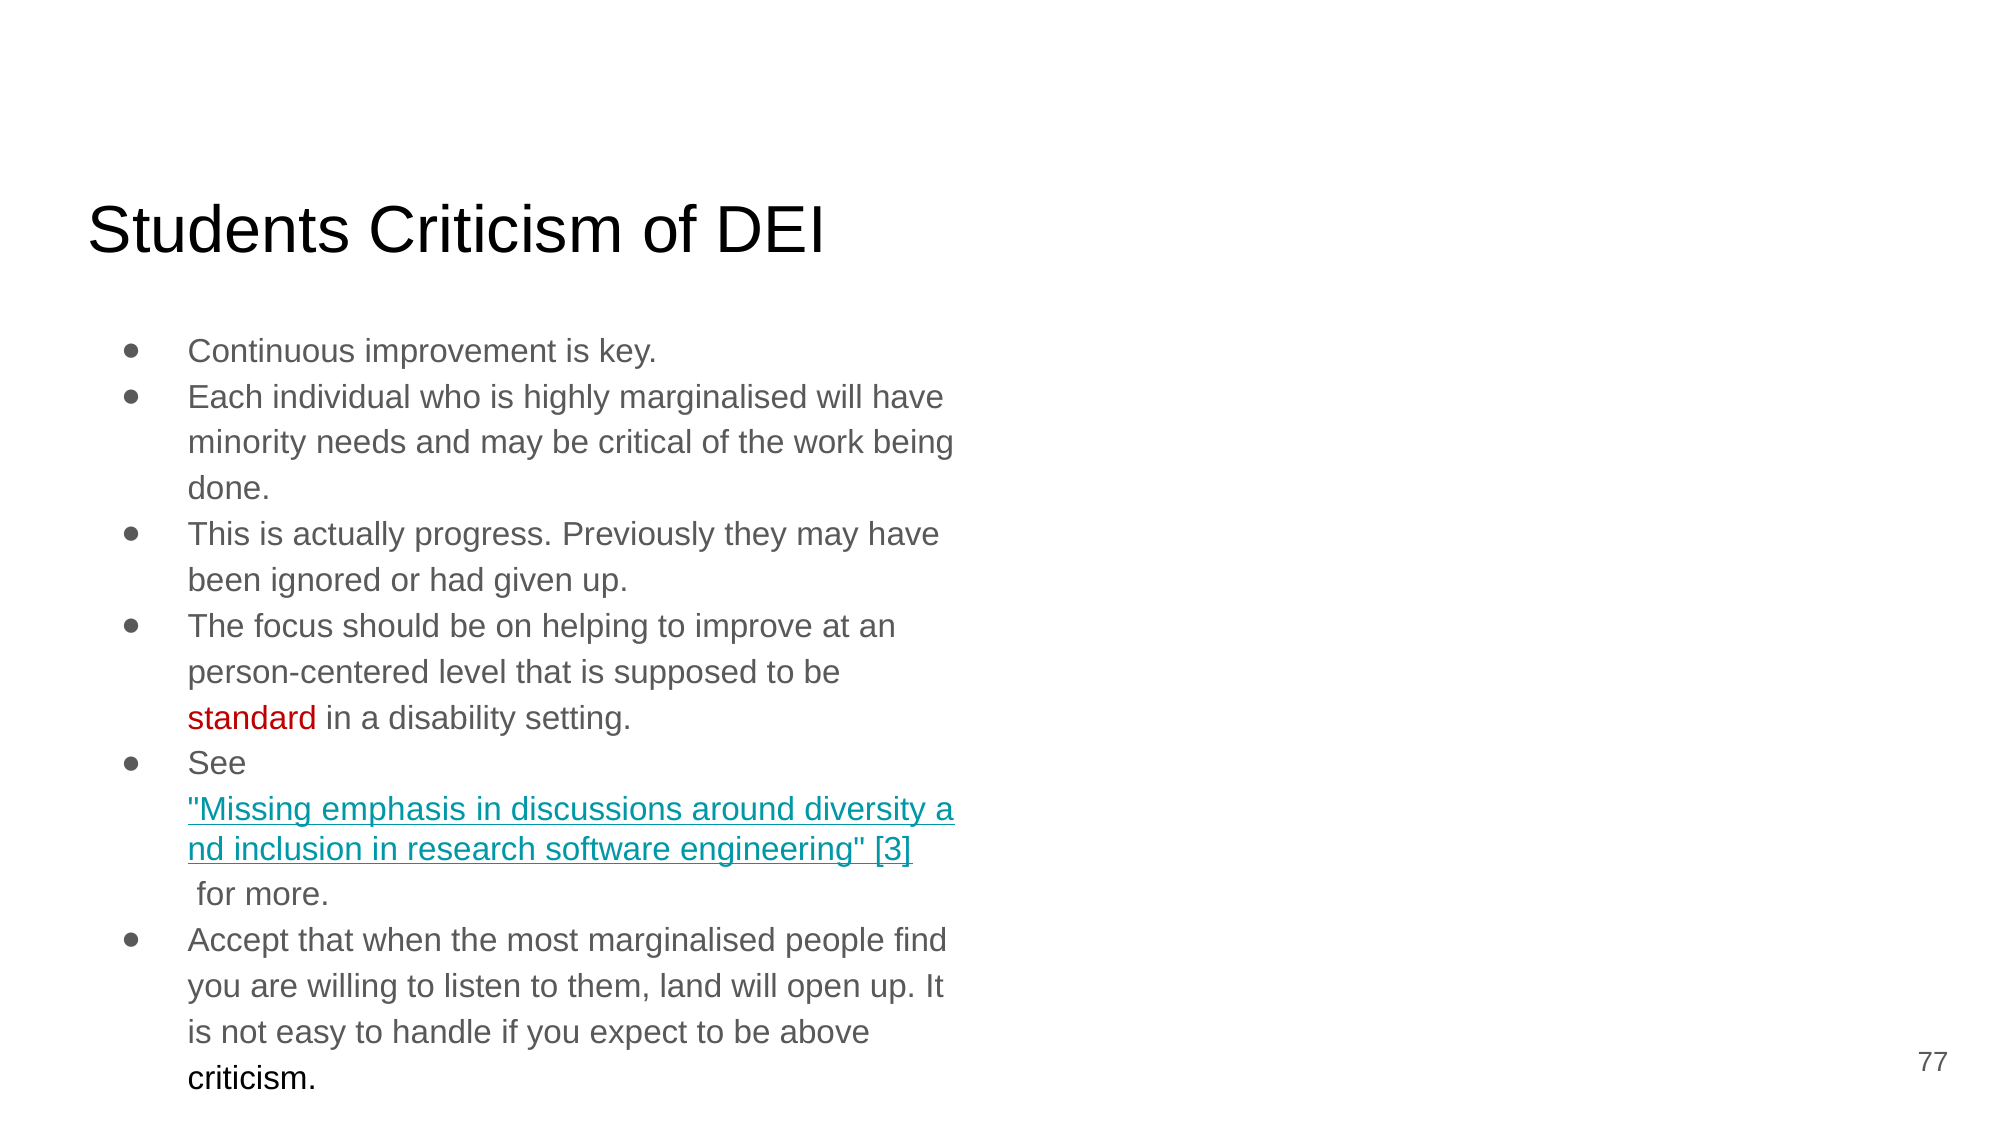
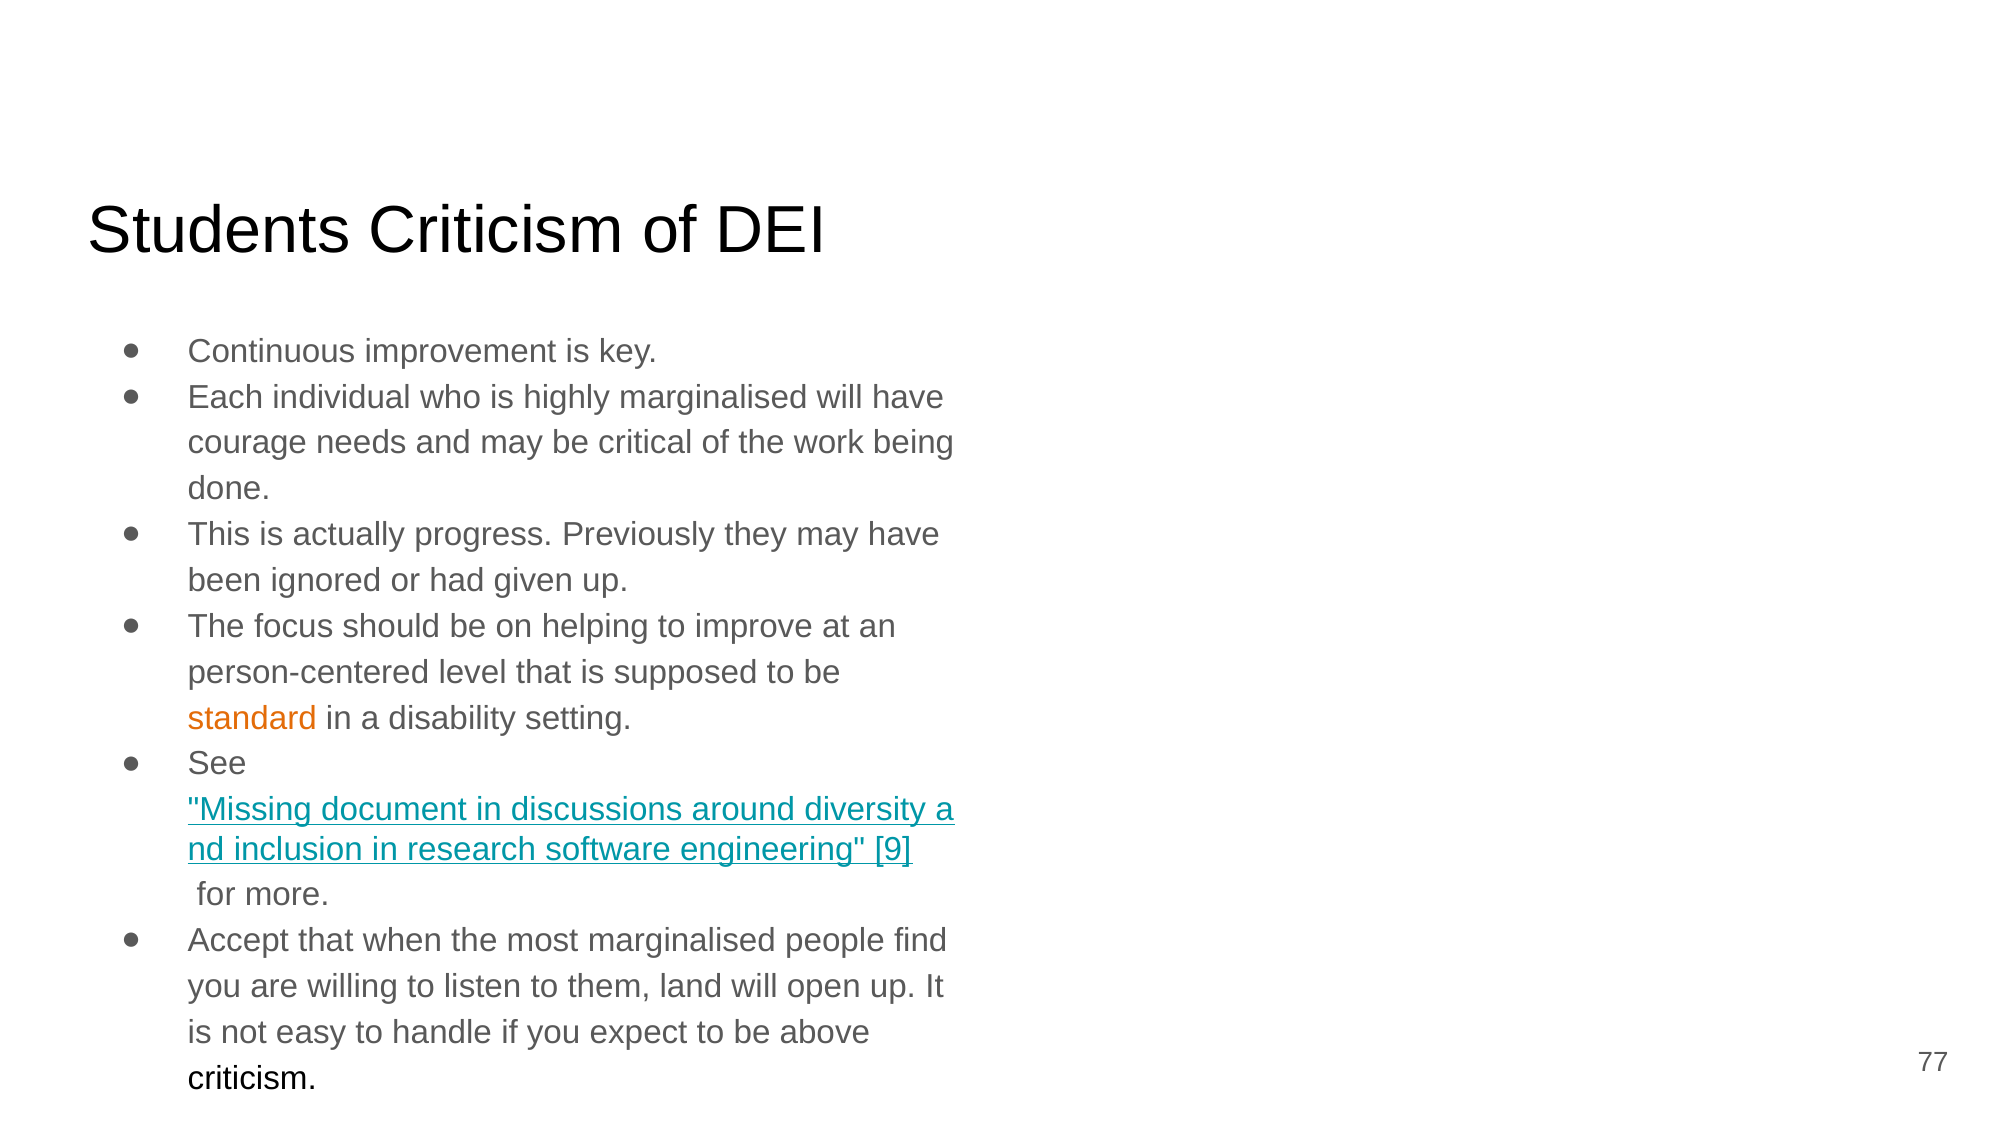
minority: minority -> courage
standard colour: red -> orange
emphasis: emphasis -> document
3: 3 -> 9
